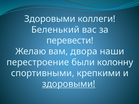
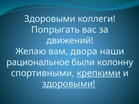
Беленький: Беленький -> Попрыгать
перевести: перевести -> движений
перестроение: перестроение -> рациональное
крепкими underline: none -> present
